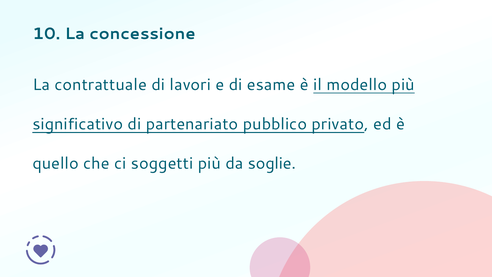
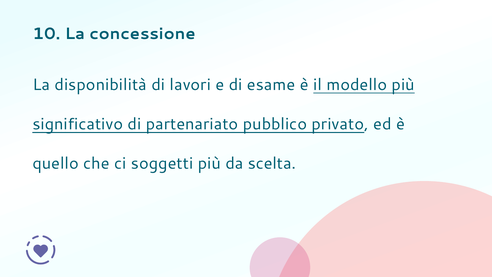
contrattuale: contrattuale -> disponibilità
soglie: soglie -> scelta
